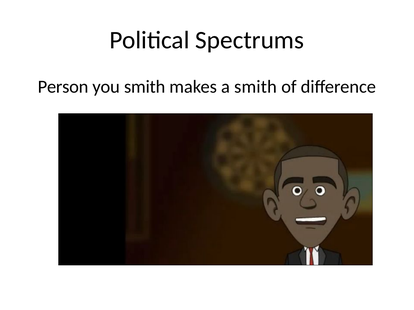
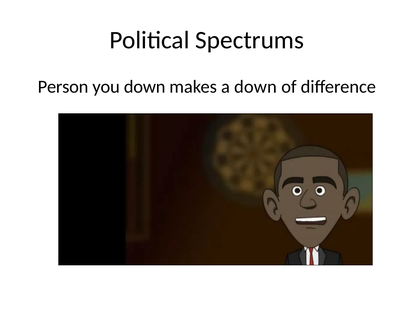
you smith: smith -> down
a smith: smith -> down
